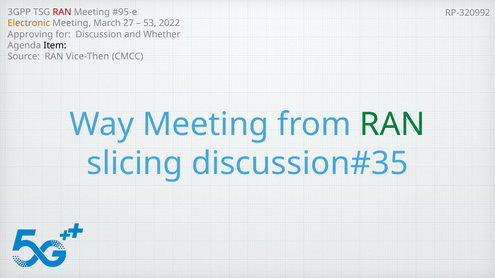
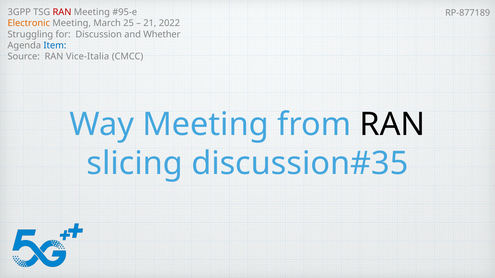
RP-320992: RP-320992 -> RP-877189
27: 27 -> 25
53: 53 -> 21
Approving: Approving -> Struggling
Item colour: black -> blue
Vice-Then: Vice-Then -> Vice-Italia
RAN at (392, 125) colour: green -> black
